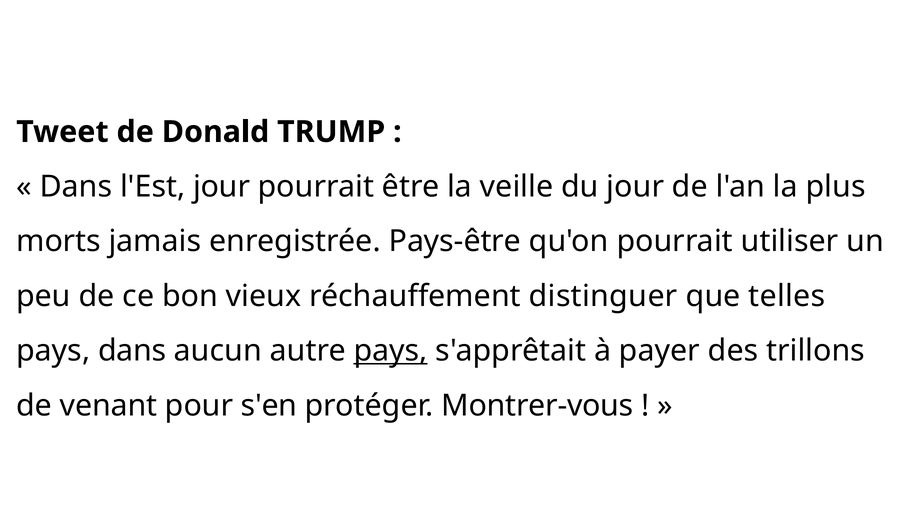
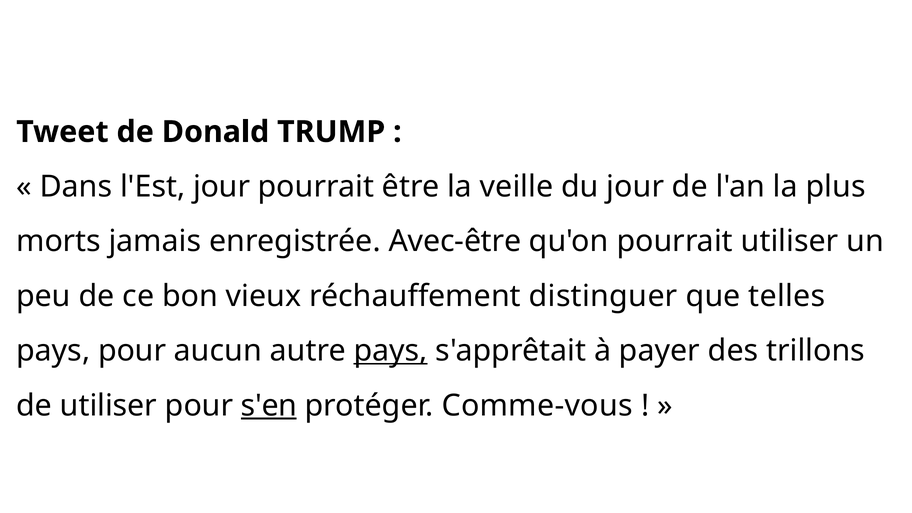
Pays-être: Pays-être -> Avec-être
pays dans: dans -> pour
de venant: venant -> utiliser
s'en underline: none -> present
Montrer-vous: Montrer-vous -> Comme-vous
